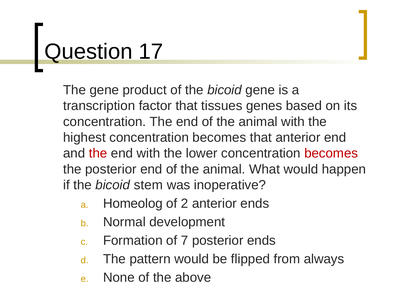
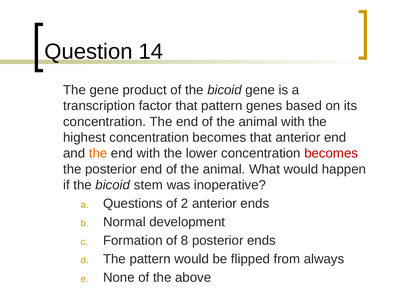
17: 17 -> 14
that tissues: tissues -> pattern
the at (98, 154) colour: red -> orange
Homeolog: Homeolog -> Questions
7: 7 -> 8
